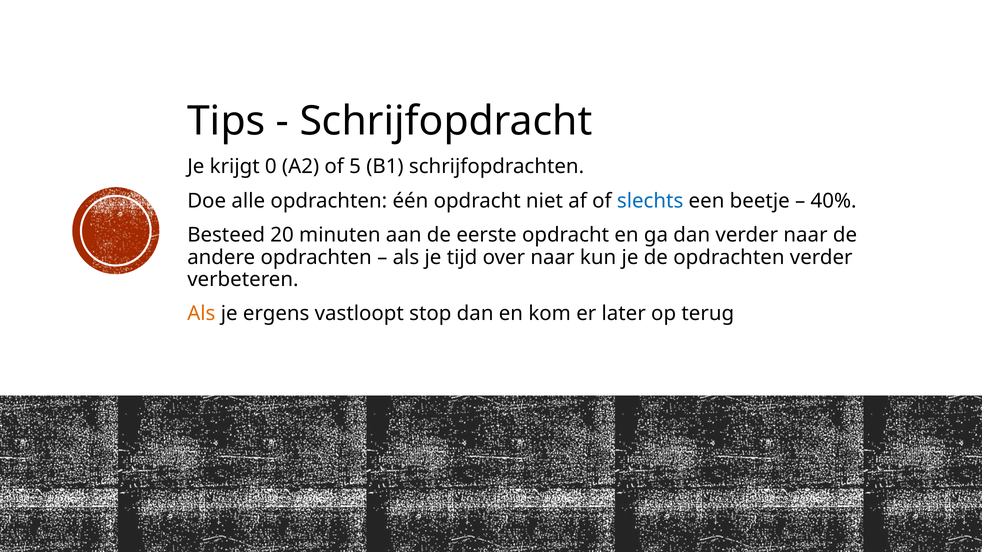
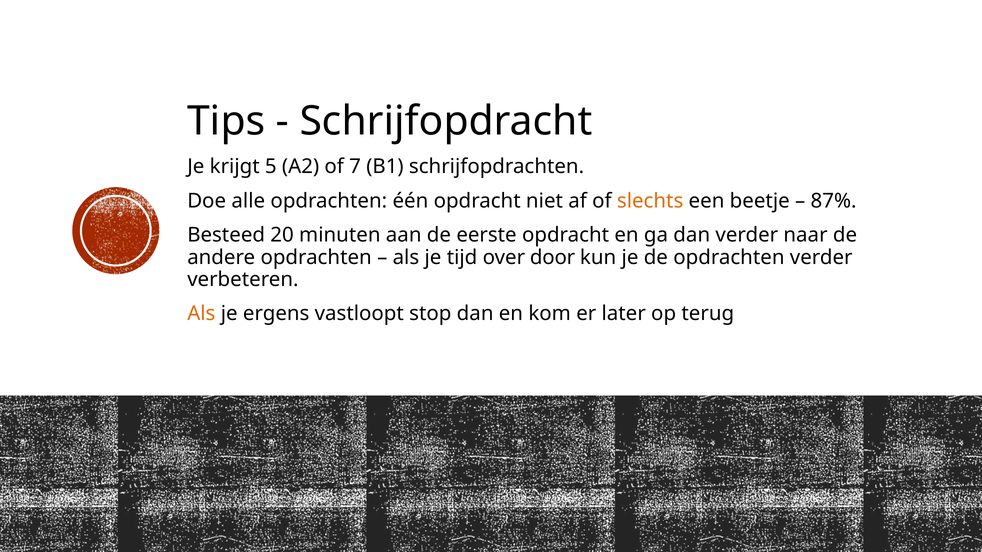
0: 0 -> 5
5: 5 -> 7
slechts colour: blue -> orange
40%: 40% -> 87%
over naar: naar -> door
